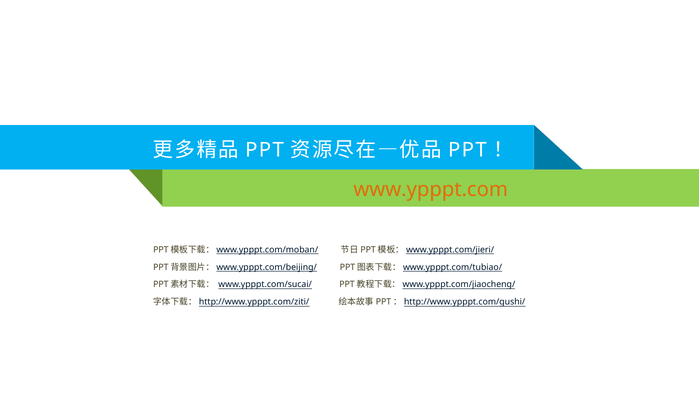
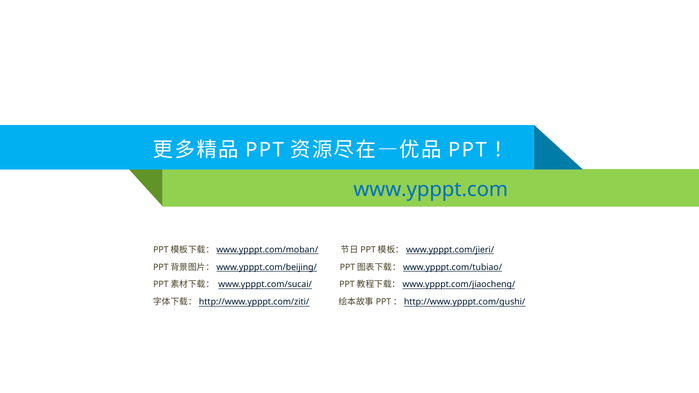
www.ypppt.com colour: orange -> blue
